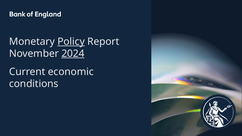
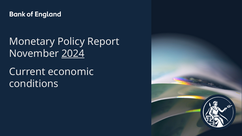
Policy underline: present -> none
